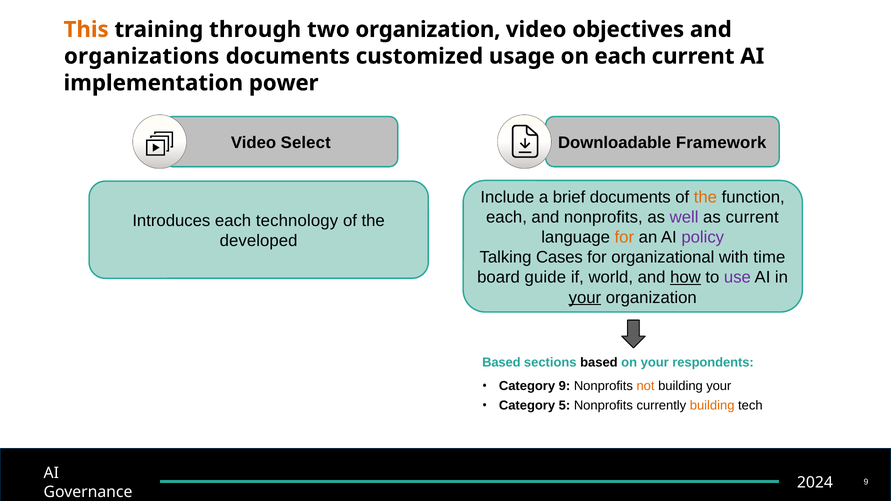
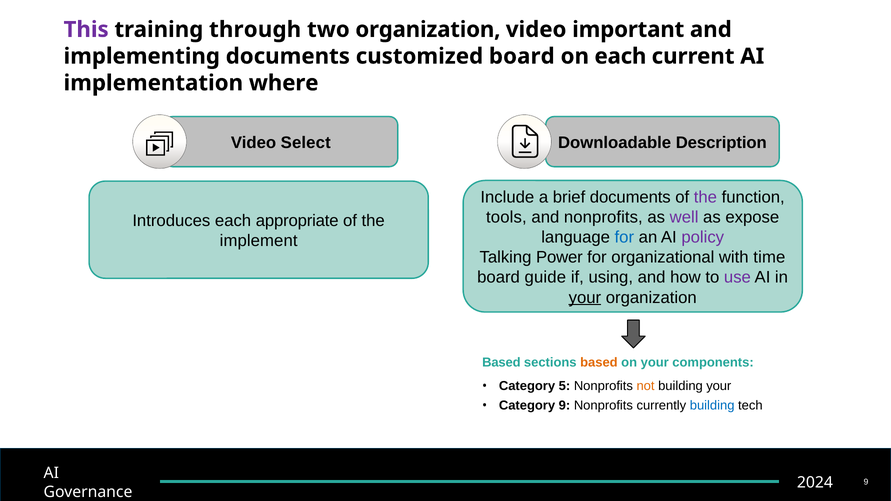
This colour: orange -> purple
objectives: objectives -> important
organizations: organizations -> implementing
customized usage: usage -> board
power: power -> where
Framework: Framework -> Description
the at (705, 197) colour: orange -> purple
each at (506, 217): each -> tools
as current: current -> expose
technology: technology -> appropriate
for at (624, 237) colour: orange -> blue
developed: developed -> implement
Cases: Cases -> Power
world: world -> using
how underline: present -> none
based at (599, 363) colour: black -> orange
respondents: respondents -> components
Category 9: 9 -> 5
Category 5: 5 -> 9
building at (712, 406) colour: orange -> blue
